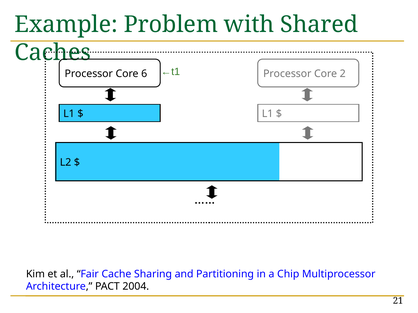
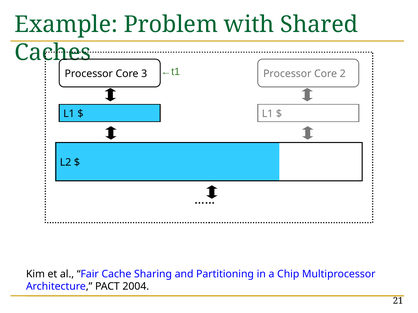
6: 6 -> 3
